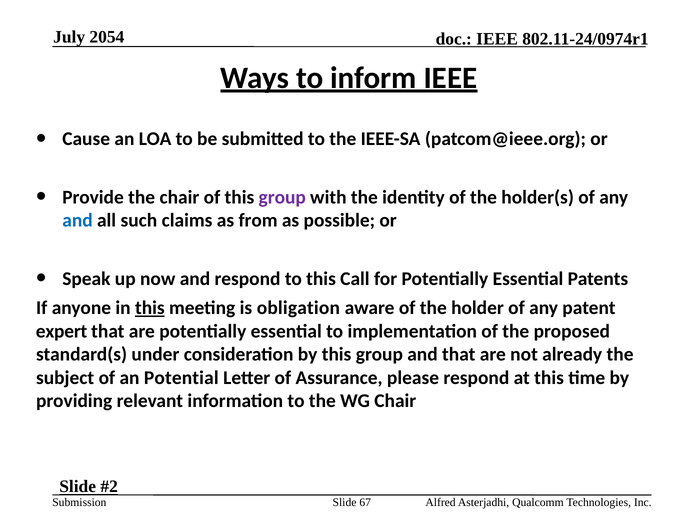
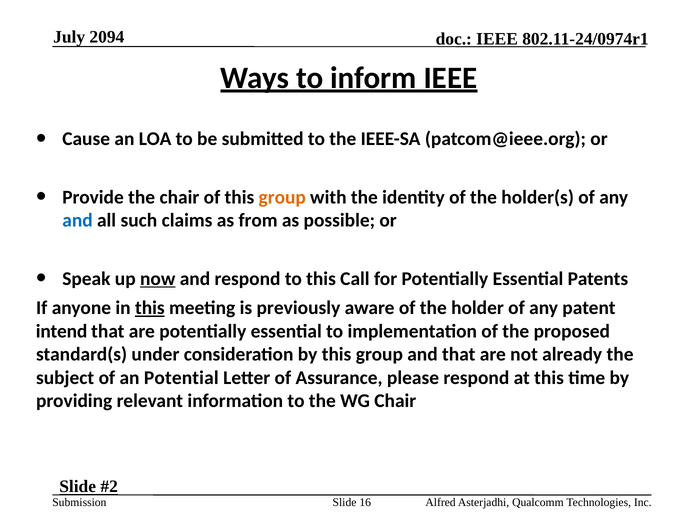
2054: 2054 -> 2094
group at (282, 197) colour: purple -> orange
now underline: none -> present
obligation: obligation -> previously
expert: expert -> intend
67: 67 -> 16
